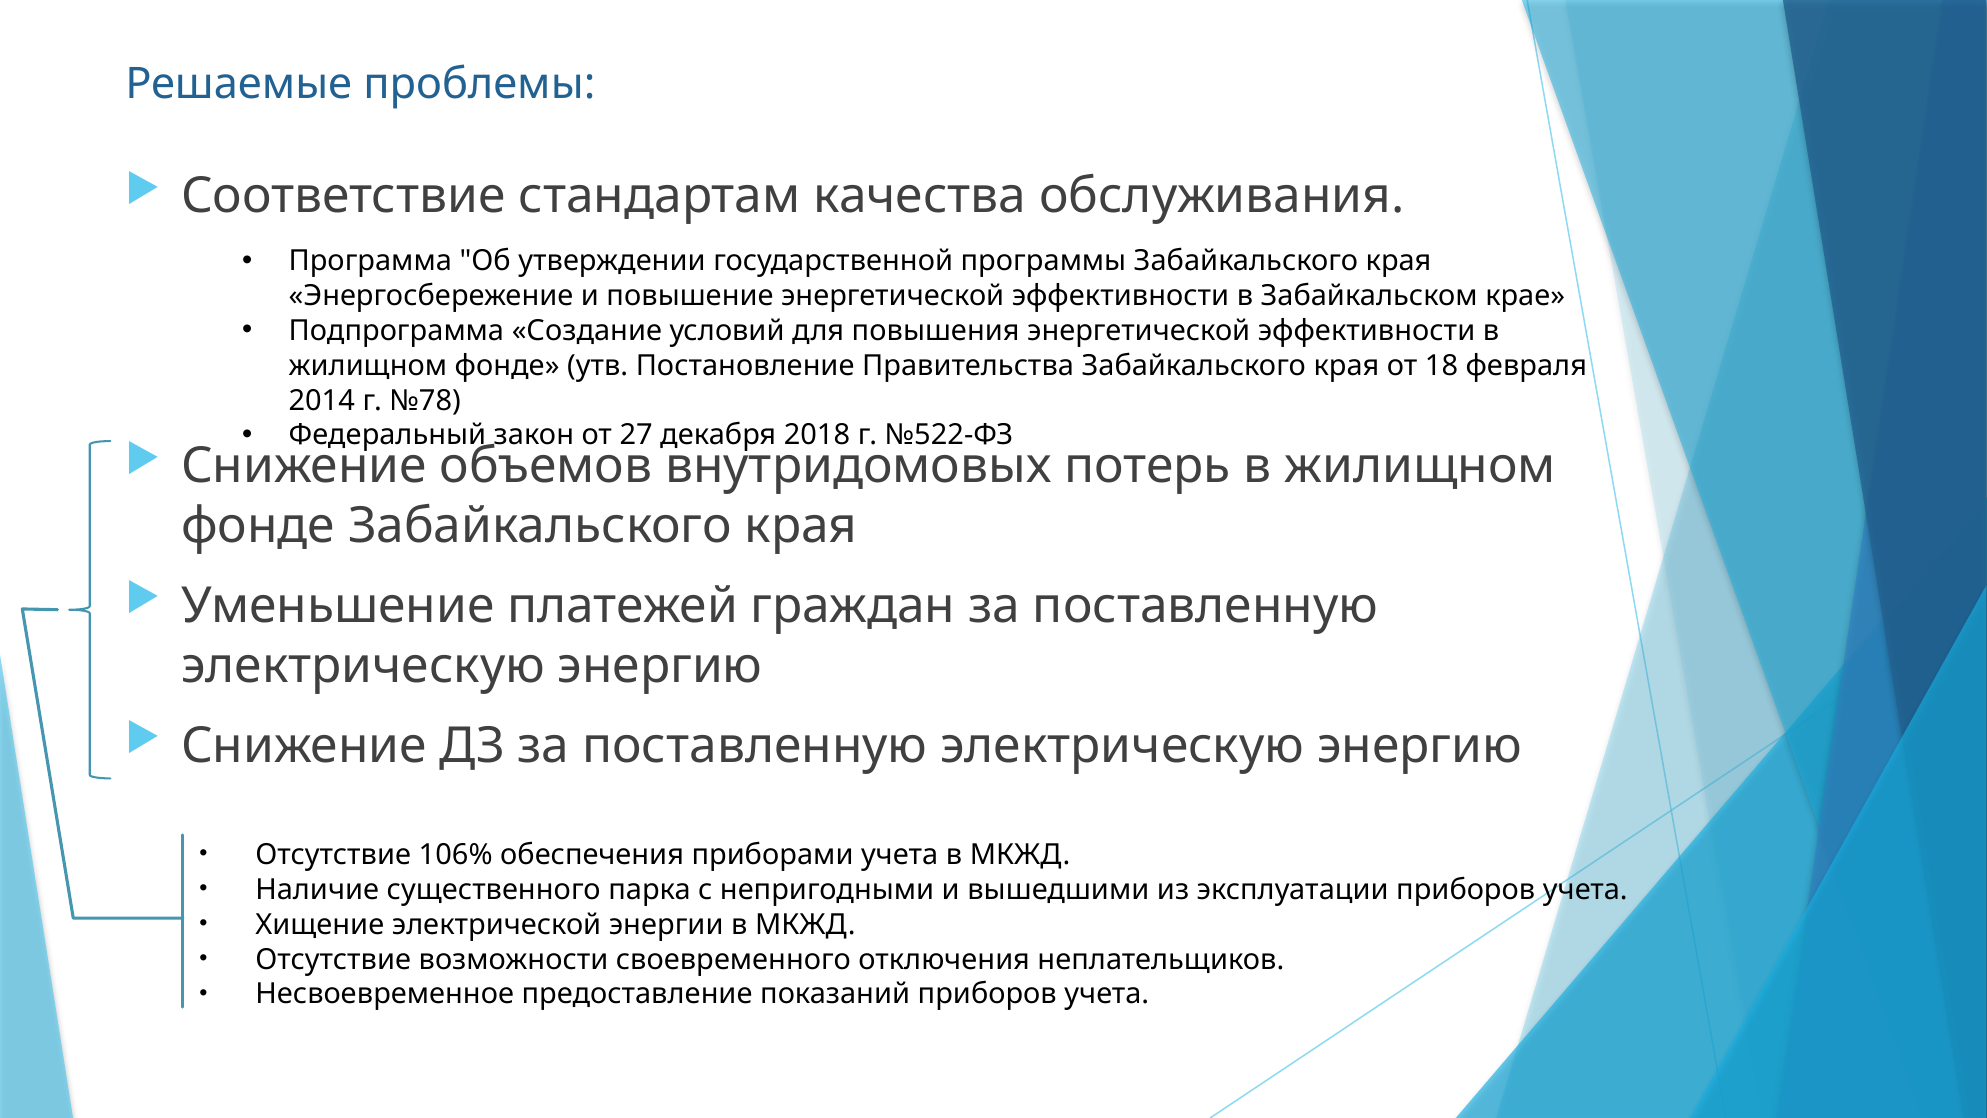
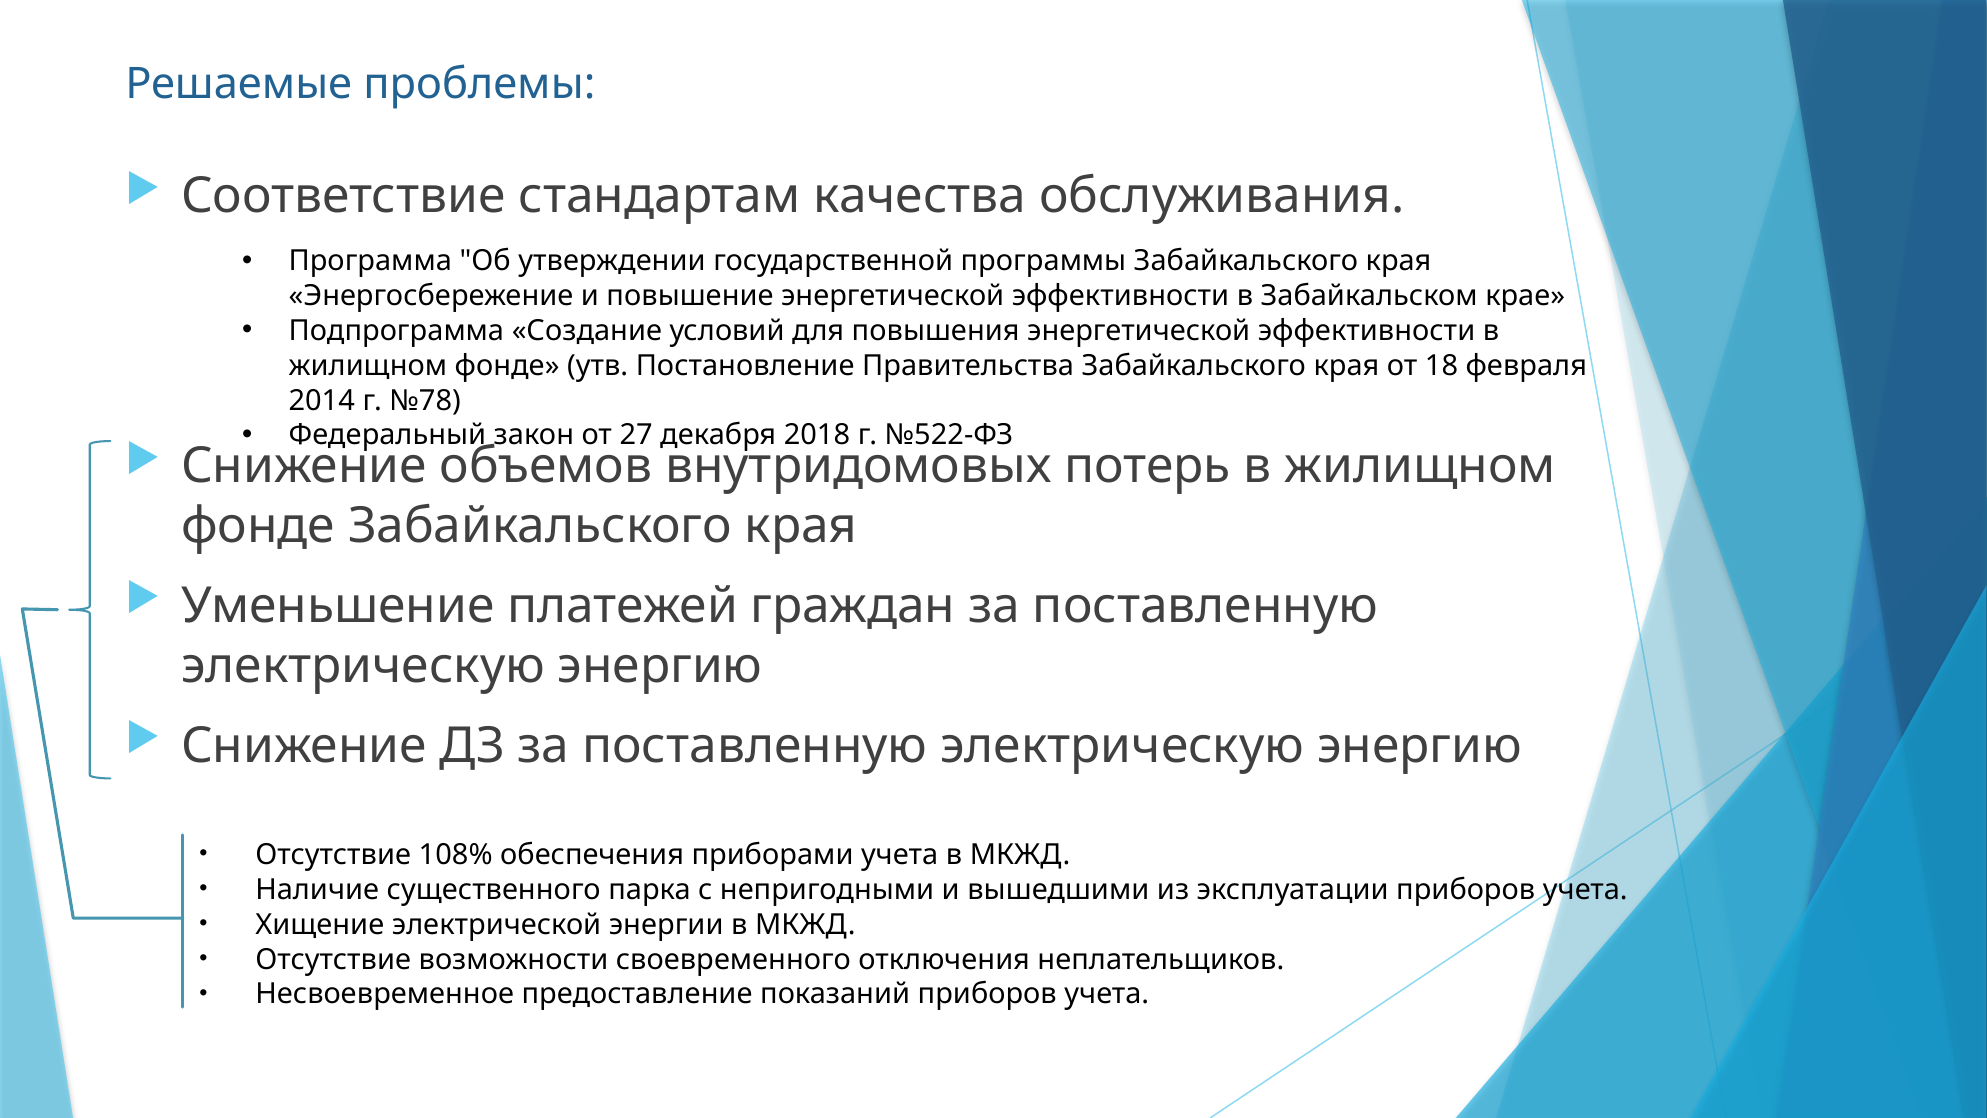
106%: 106% -> 108%
